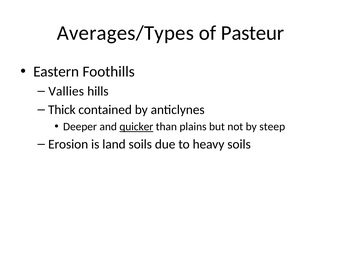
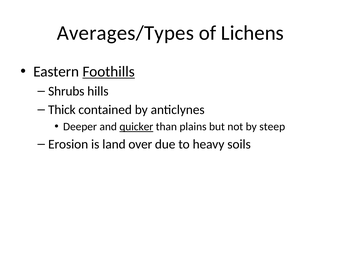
Pasteur: Pasteur -> Lichens
Foothills underline: none -> present
Vallies: Vallies -> Shrubs
land soils: soils -> over
